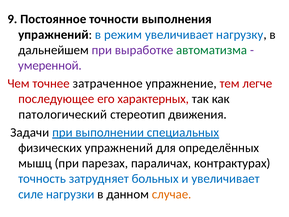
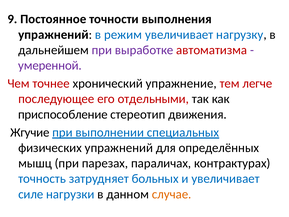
автоматизма colour: green -> red
затраченное: затраченное -> хронический
характерных: характерных -> отдельными
патологический: патологический -> приспособление
Задачи: Задачи -> Жгучие
